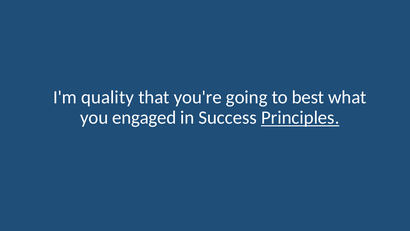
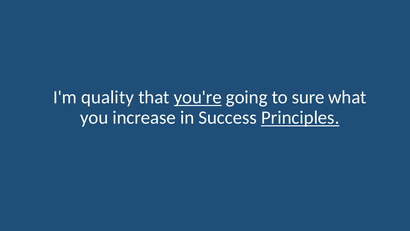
you're underline: none -> present
best: best -> sure
engaged: engaged -> increase
